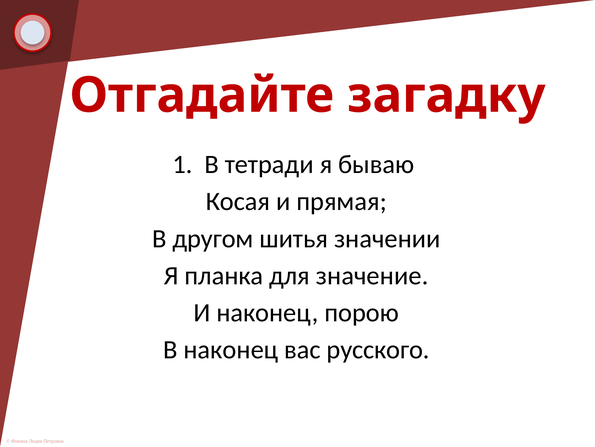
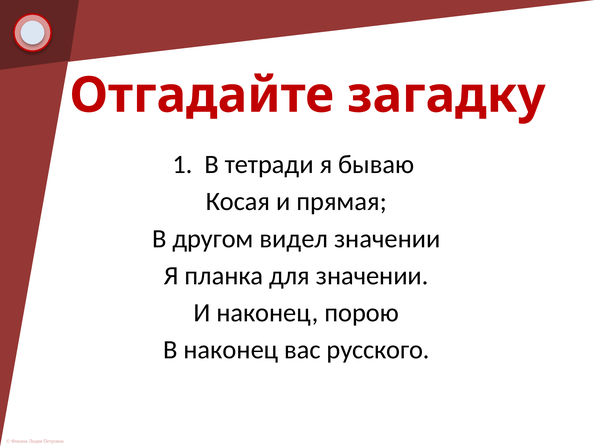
шитья: шитья -> видел
для значение: значение -> значении
